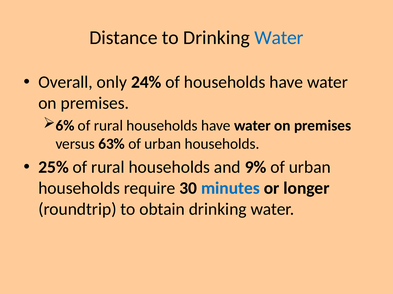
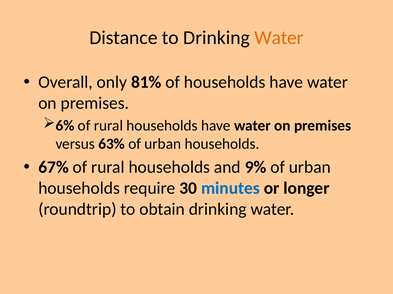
Water at (279, 38) colour: blue -> orange
24%: 24% -> 81%
25%: 25% -> 67%
